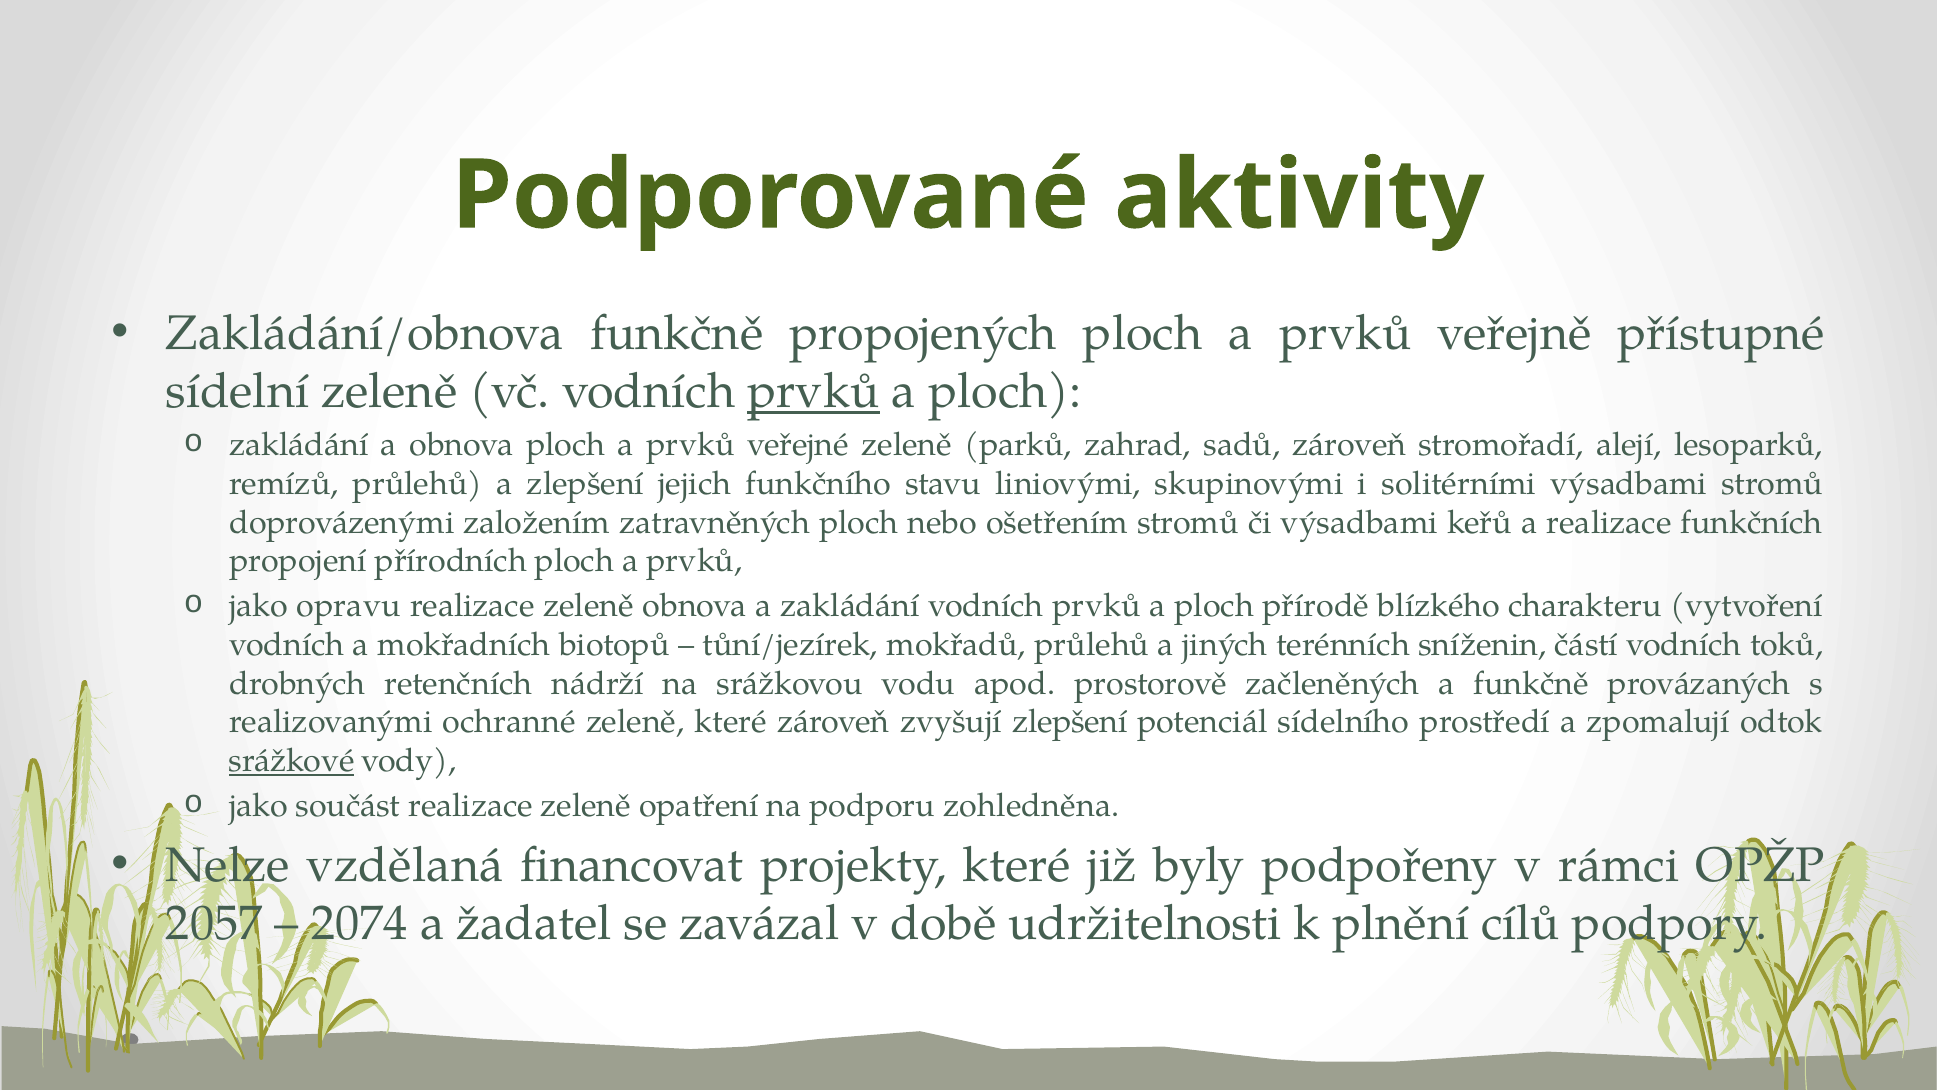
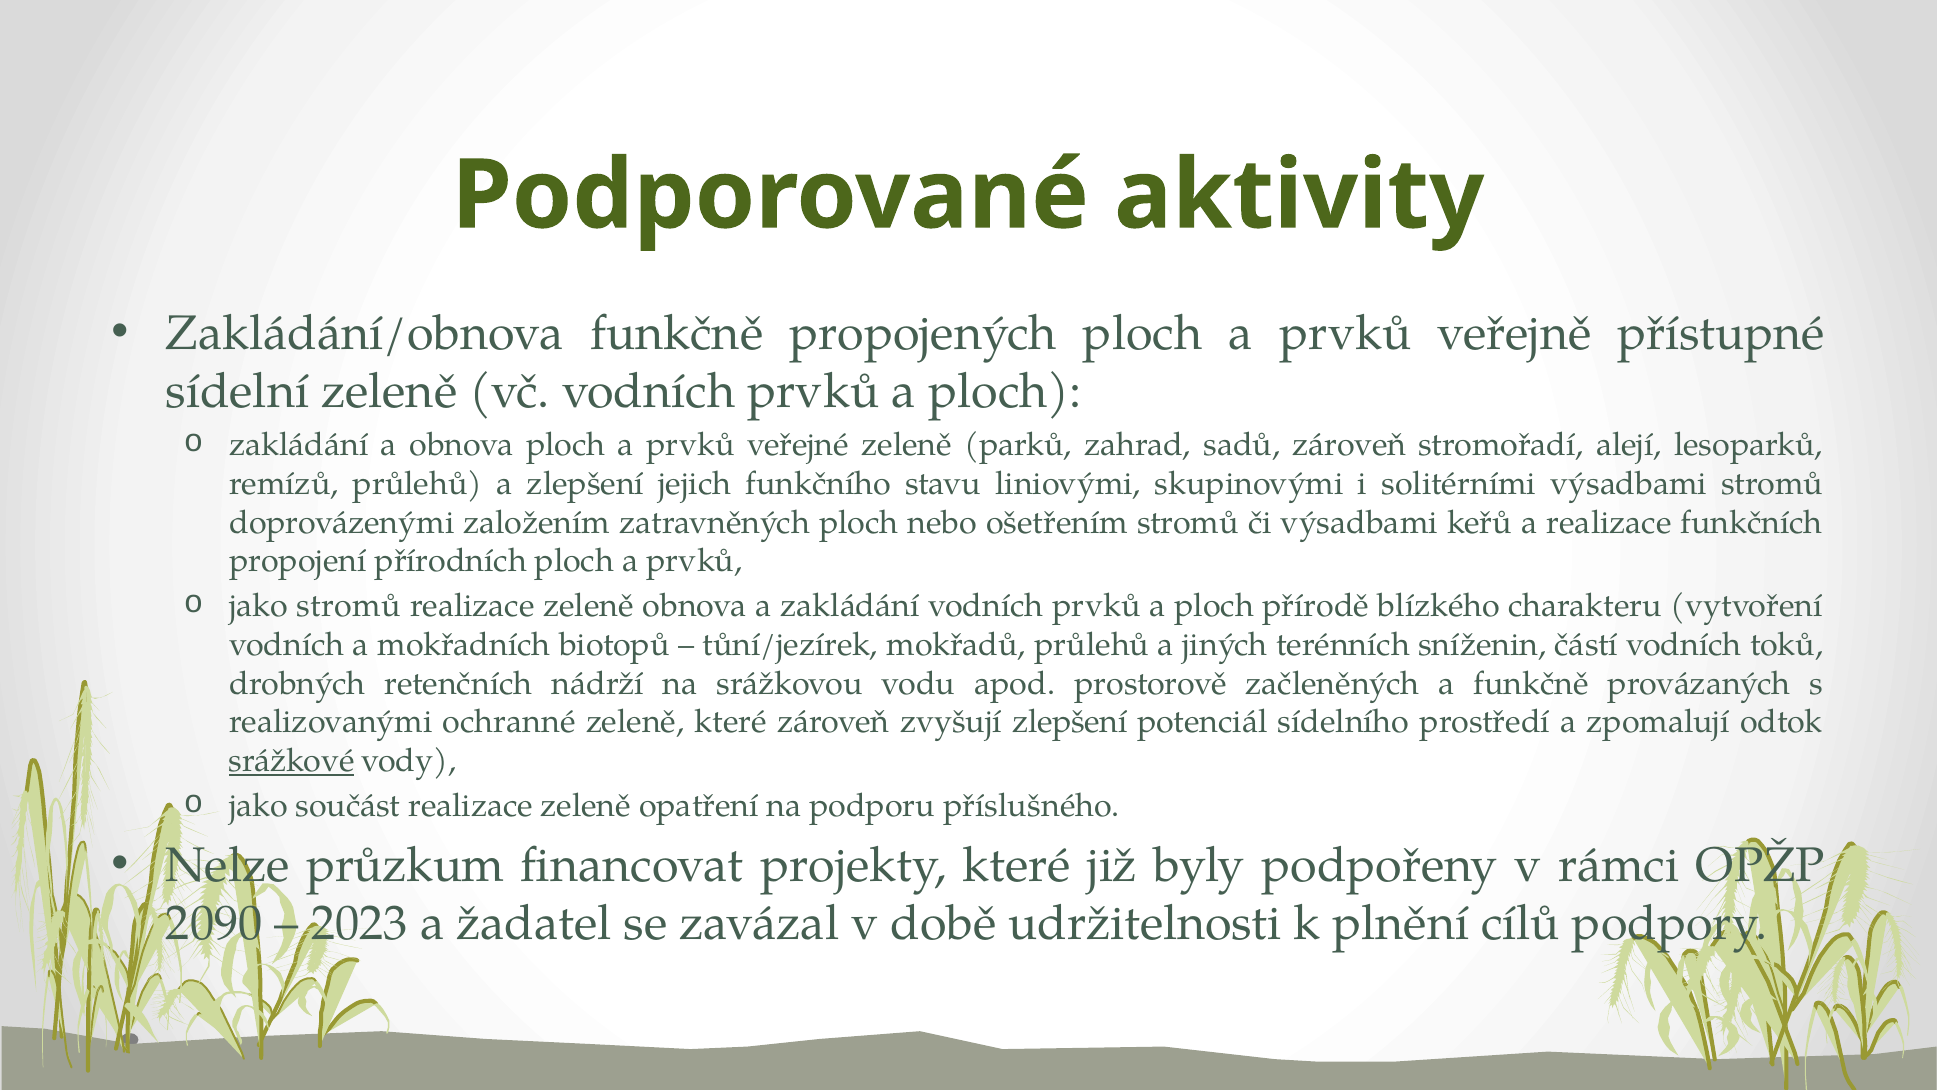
prvků at (813, 391) underline: present -> none
jako opravu: opravu -> stromů
zohledněna: zohledněna -> příslušného
vzdělaná: vzdělaná -> průzkum
2057: 2057 -> 2090
2074: 2074 -> 2023
